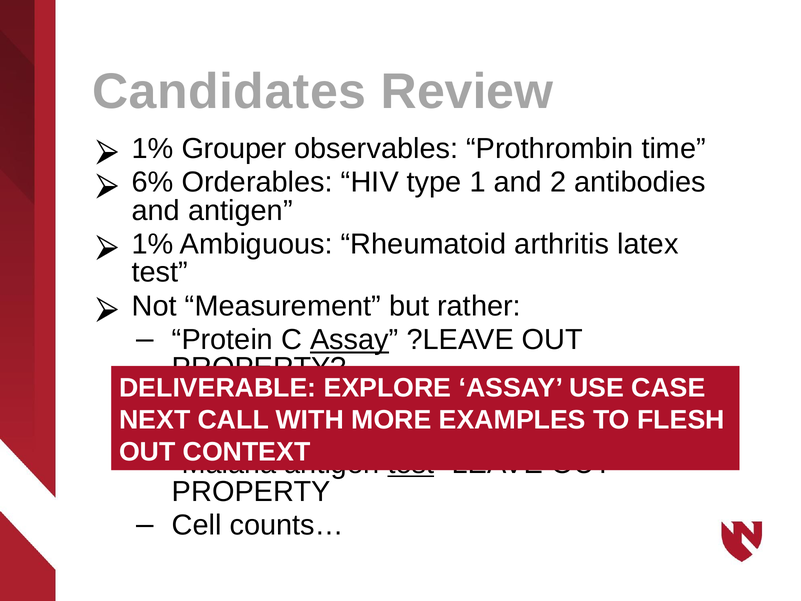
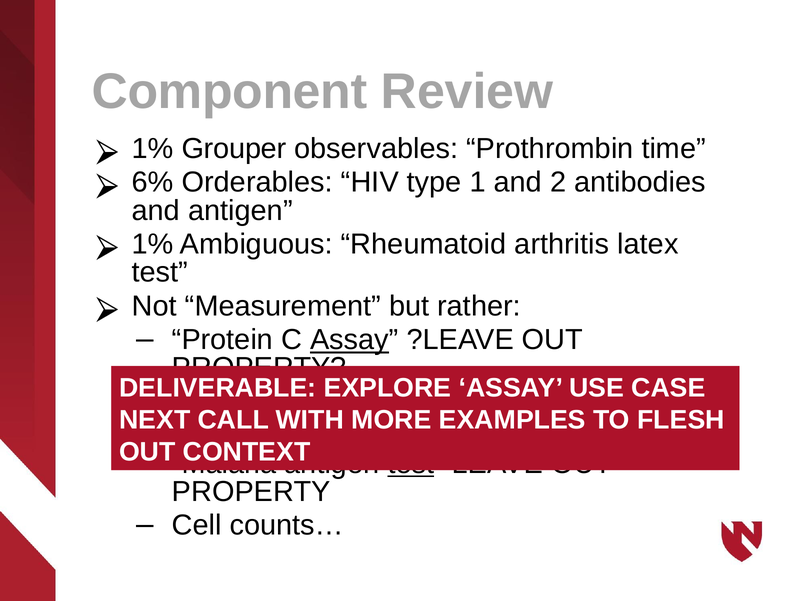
Candidates: Candidates -> Component
